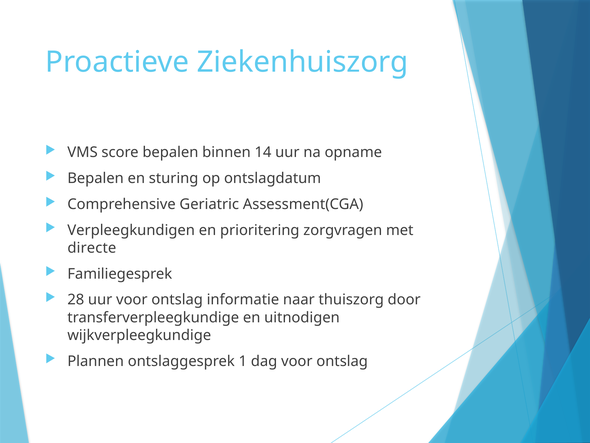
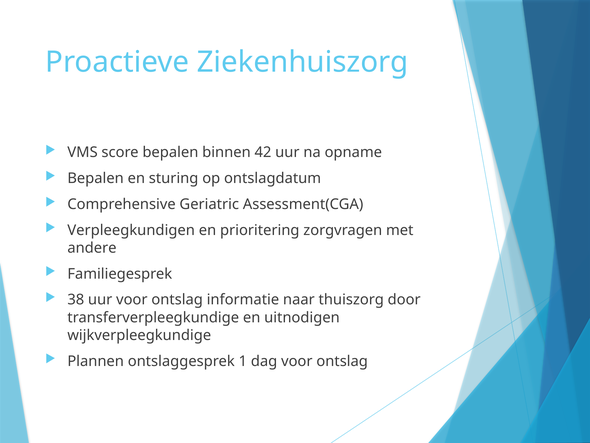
14: 14 -> 42
directe: directe -> andere
28: 28 -> 38
